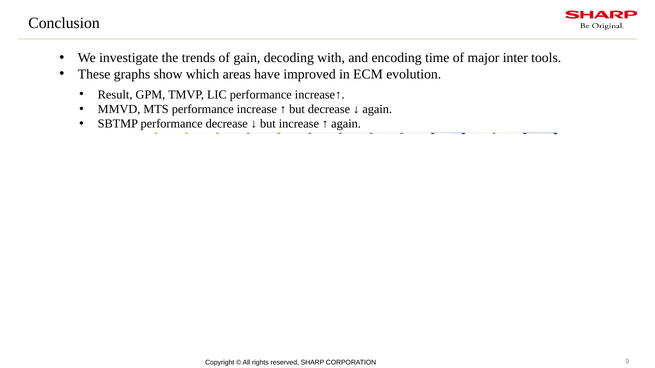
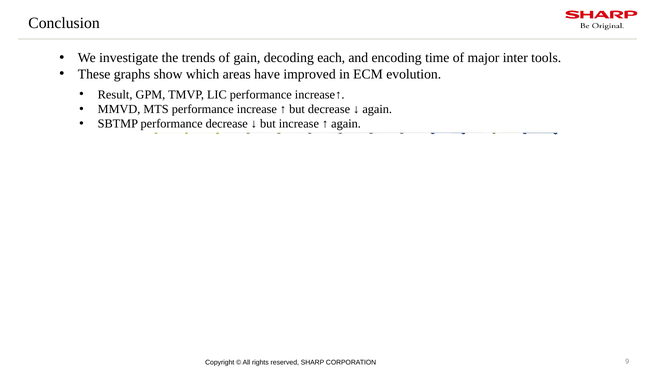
with: with -> each
